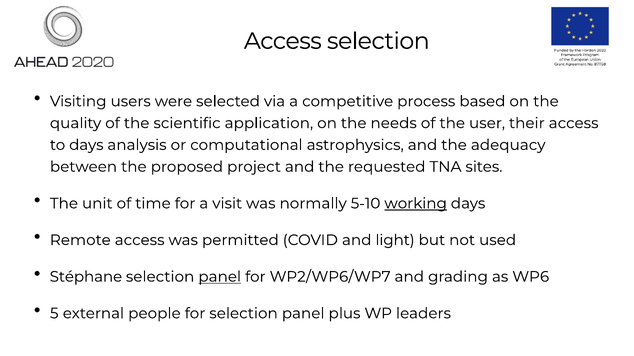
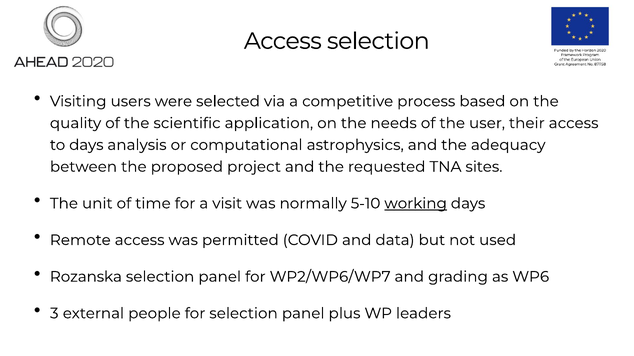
light: light -> data
Stéphane: Stéphane -> Rozanska
panel at (220, 277) underline: present -> none
5: 5 -> 3
